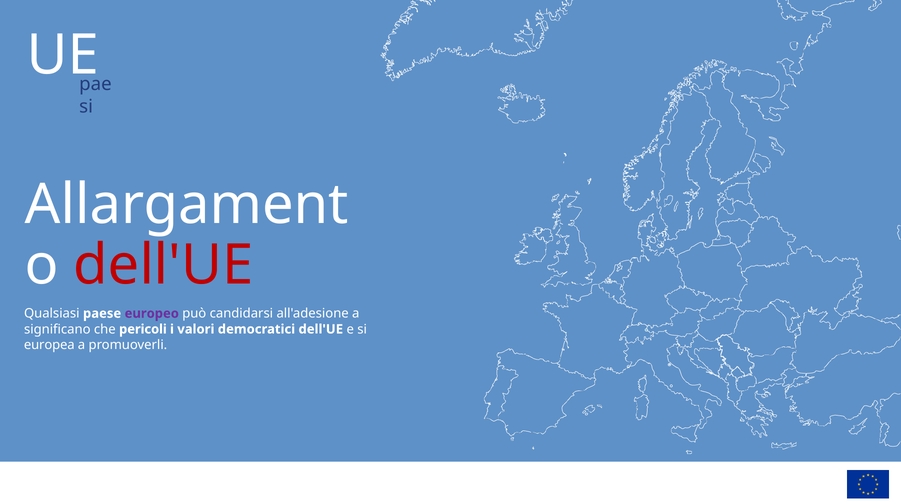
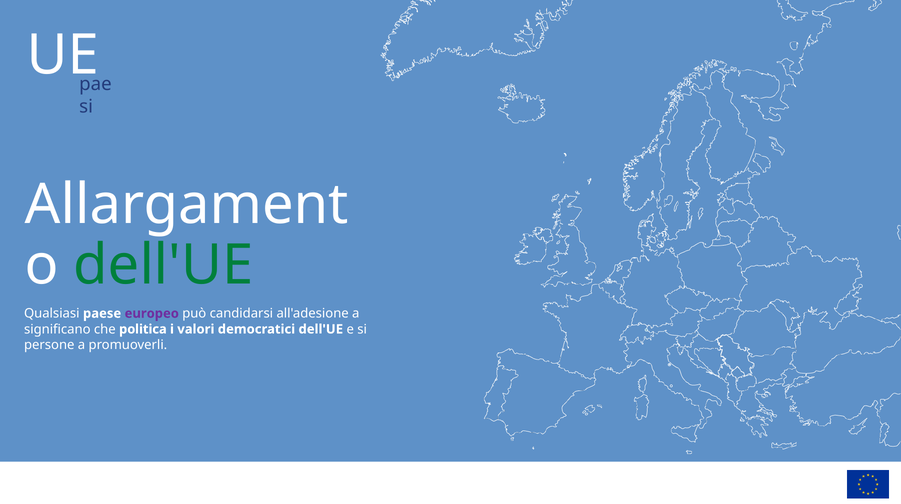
dell'UE at (163, 265) colour: red -> green
pericoli: pericoli -> politica
europea: europea -> persone
